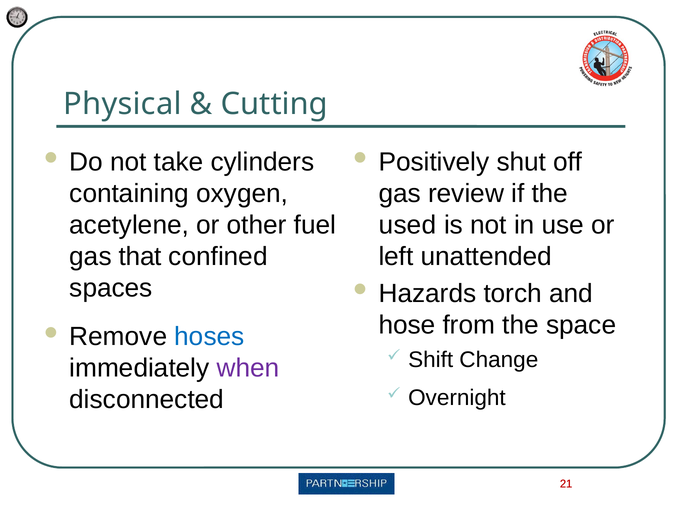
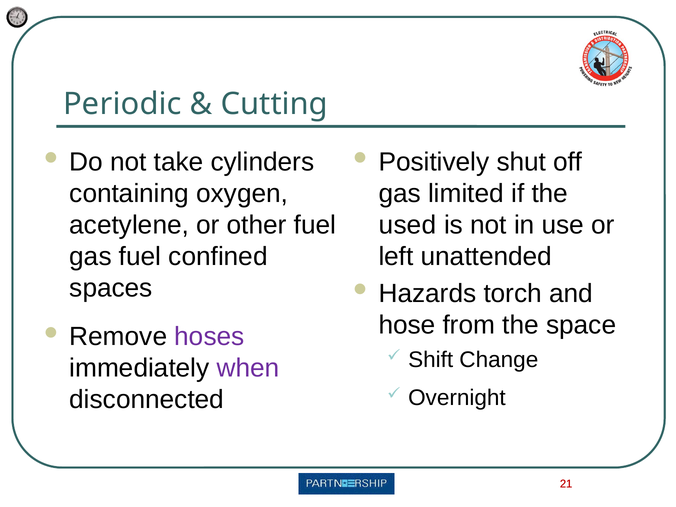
Physical: Physical -> Periodic
review: review -> limited
gas that: that -> fuel
hoses colour: blue -> purple
